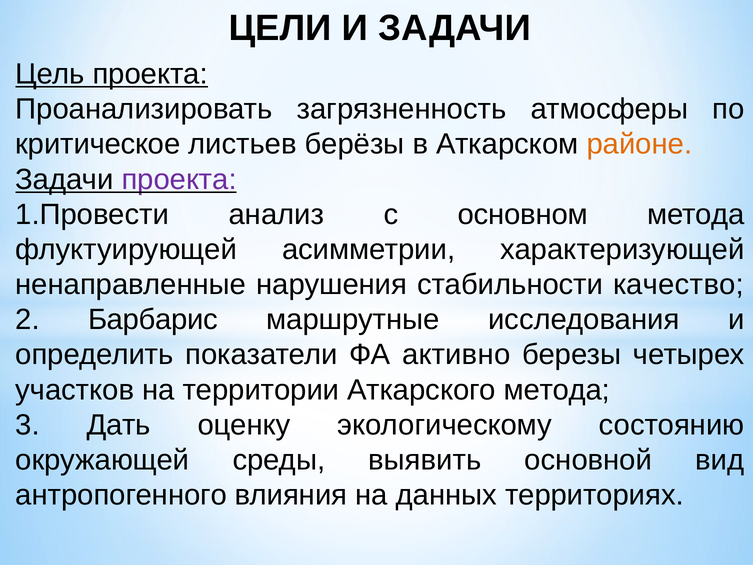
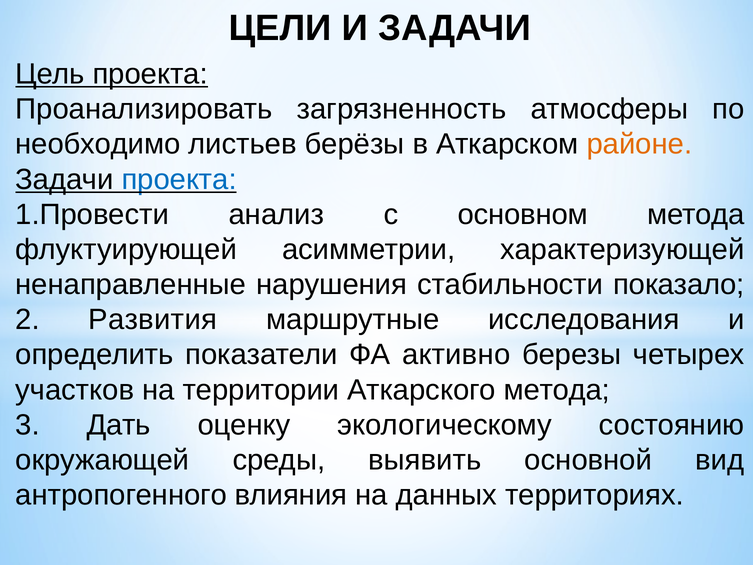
критическое: критическое -> необходимо
проекта at (179, 179) colour: purple -> blue
качество: качество -> показало
Барбарис: Барбарис -> Развития
